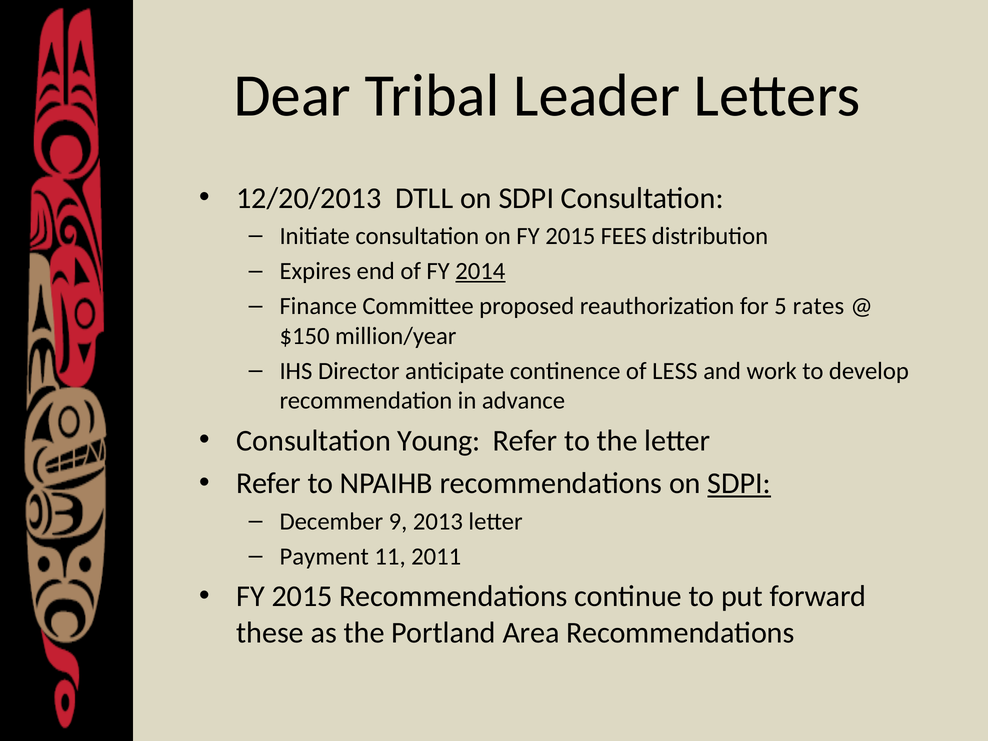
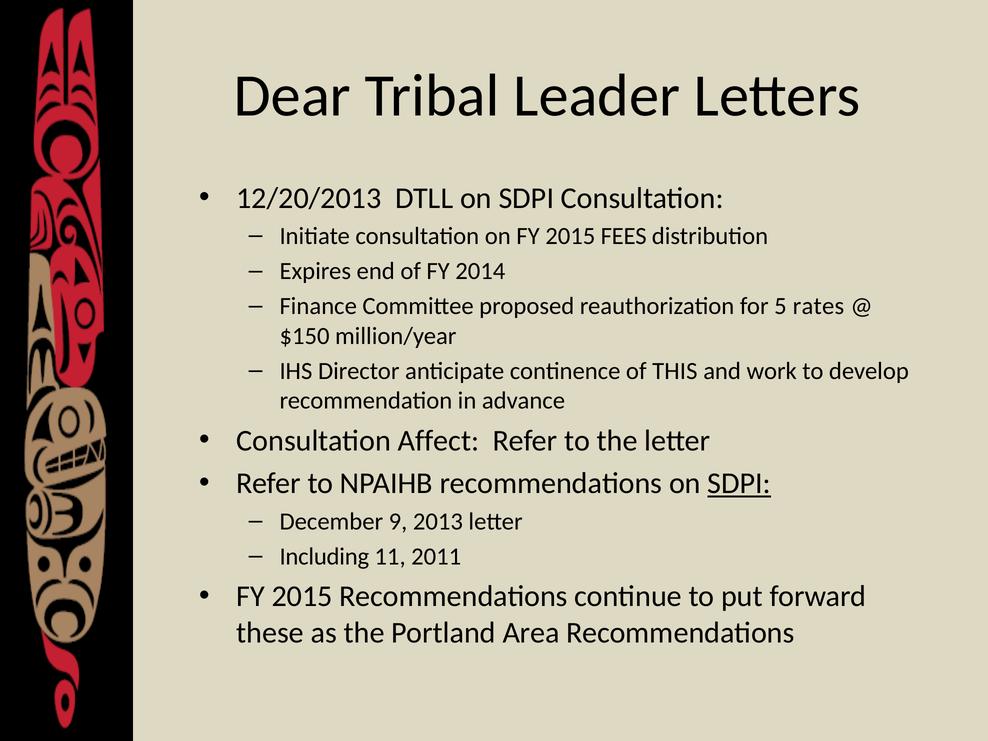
2014 underline: present -> none
LESS: LESS -> THIS
Young: Young -> Affect
Payment: Payment -> Including
